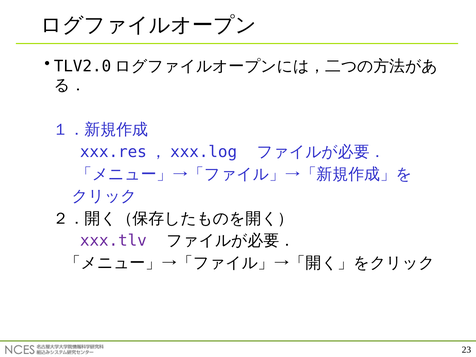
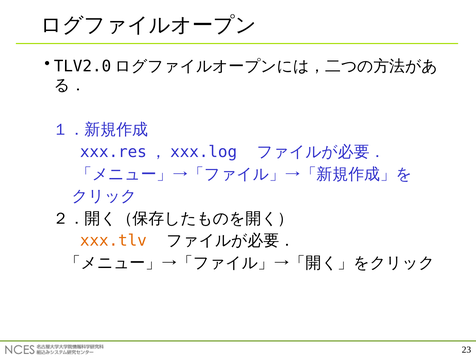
xxx.tlv colour: purple -> orange
